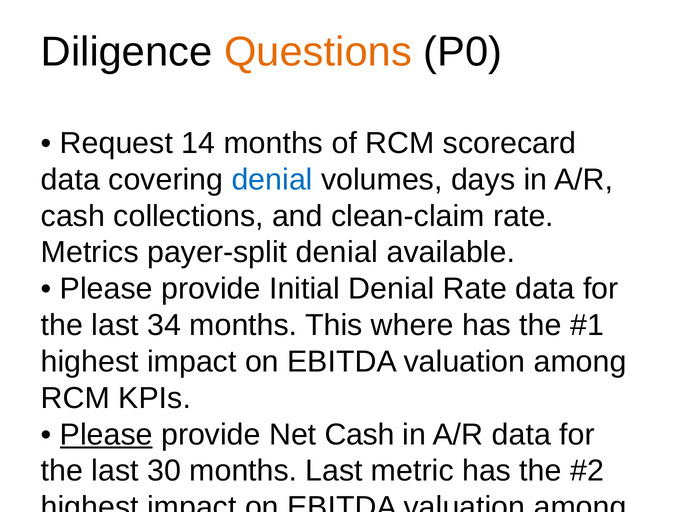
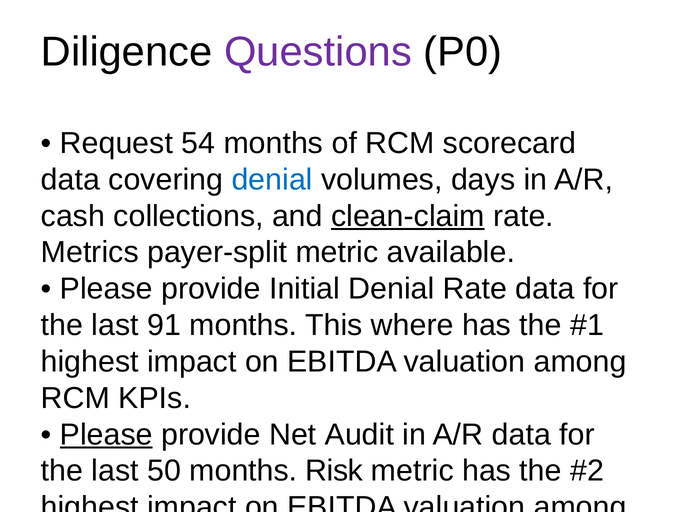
Questions colour: orange -> purple
14: 14 -> 54
clean-claim underline: none -> present
payer-split denial: denial -> metric
34: 34 -> 91
Net Cash: Cash -> Audit
30: 30 -> 50
months Last: Last -> Risk
